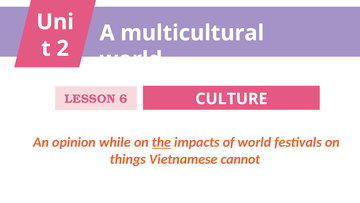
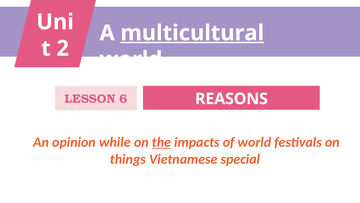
multicultural underline: none -> present
CULTURE: CULTURE -> REASONS
cannot: cannot -> special
